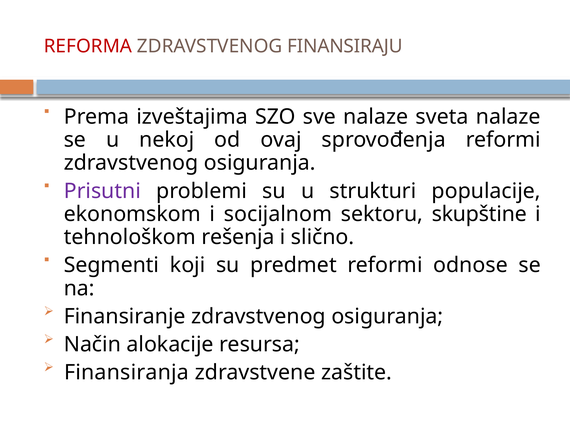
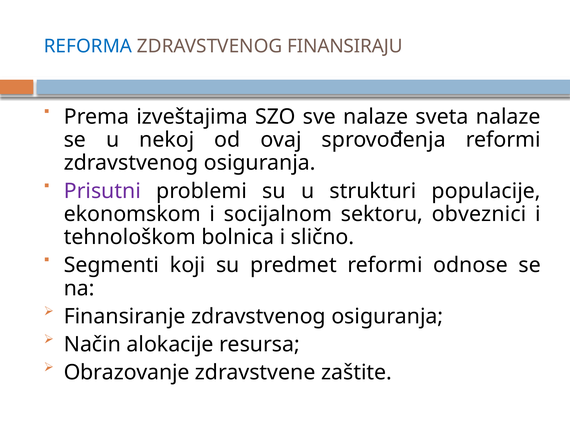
REFORMA colour: red -> blue
skupštine: skupštine -> obveznici
rešenja: rešenja -> bolnica
Finansiranja: Finansiranja -> Obrazovanje
